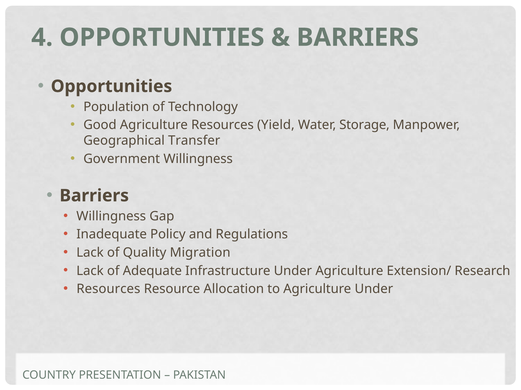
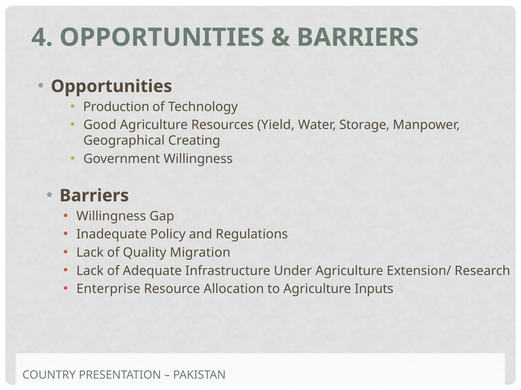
Population: Population -> Production
Transfer: Transfer -> Creating
Resources at (108, 289): Resources -> Enterprise
Agriculture Under: Under -> Inputs
